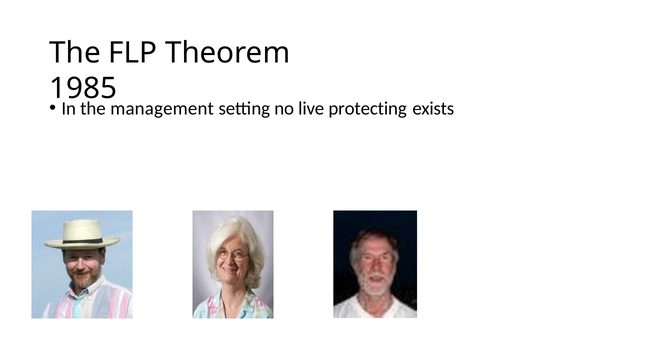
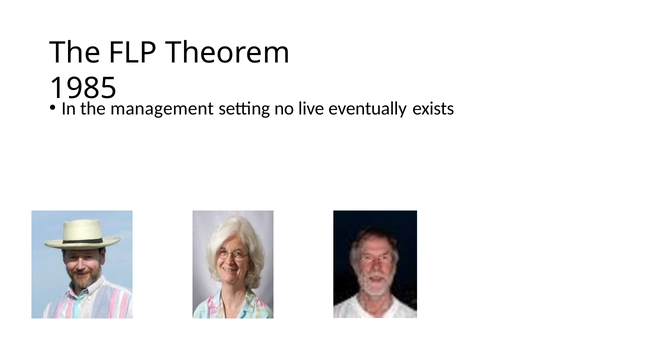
protecting: protecting -> eventually
